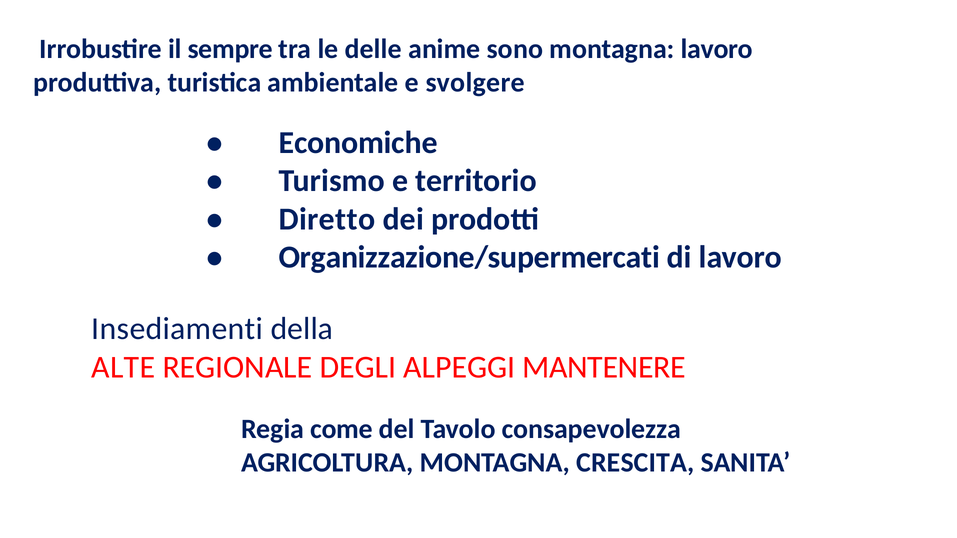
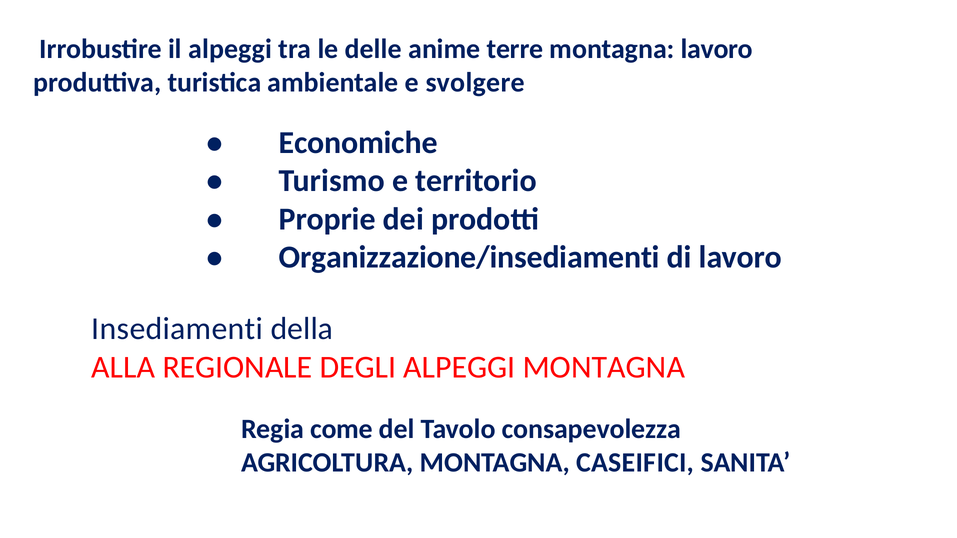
il sempre: sempre -> alpeggi
sono: sono -> terre
Diretto: Diretto -> Proprie
Organizzazione/supermercati: Organizzazione/supermercati -> Organizzazione/insediamenti
ALTE: ALTE -> ALLA
ALPEGGI MANTENERE: MANTENERE -> MONTAGNA
CRESCITA: CRESCITA -> CASEIFICI
